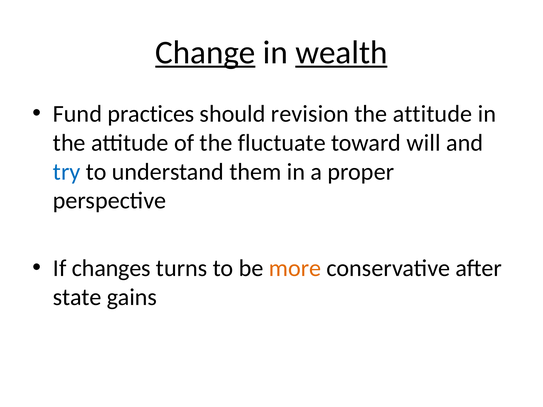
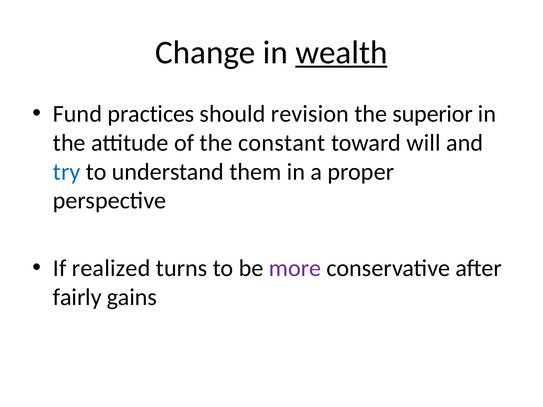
Change underline: present -> none
attitude at (432, 114): attitude -> superior
fluctuate: fluctuate -> constant
changes: changes -> realized
more colour: orange -> purple
state: state -> fairly
